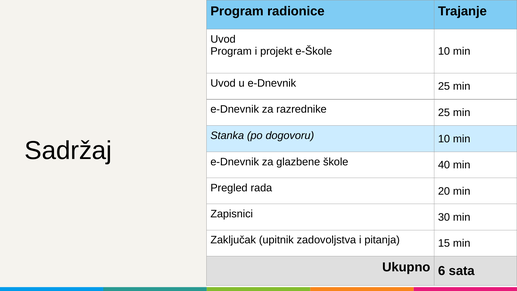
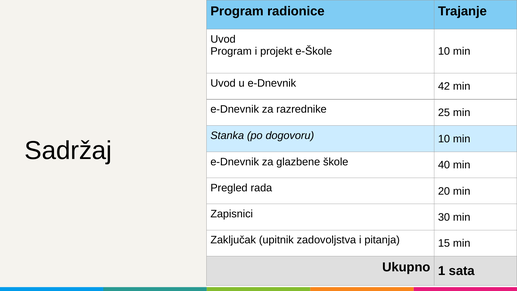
e-Dnevnik 25: 25 -> 42
6: 6 -> 1
